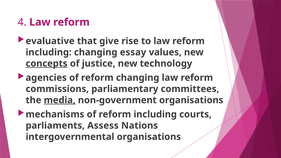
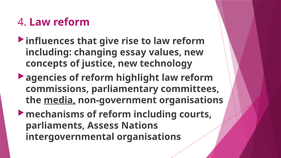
evaluative: evaluative -> influences
concepts underline: present -> none
reform changing: changing -> highlight
